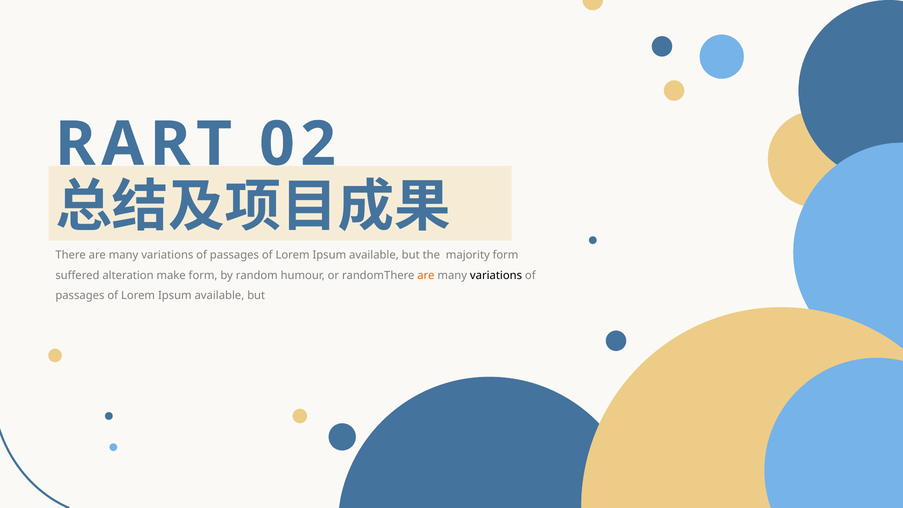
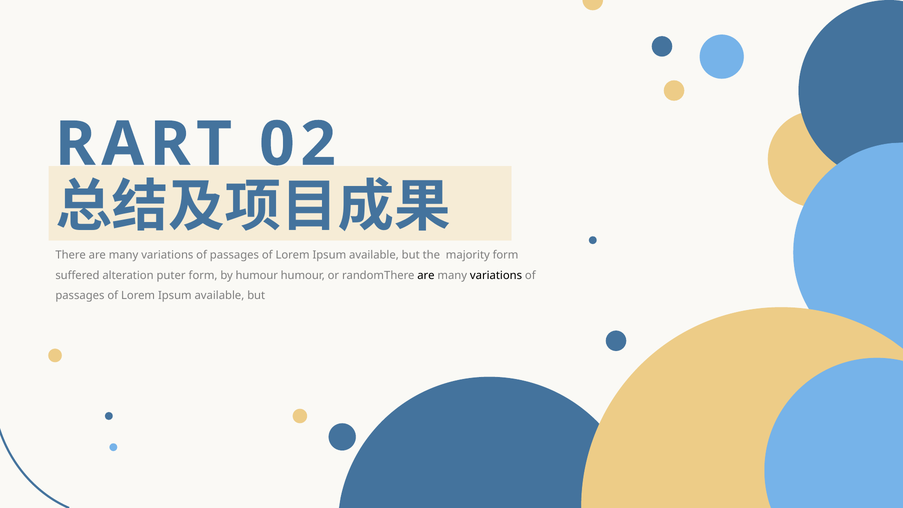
make: make -> puter
by random: random -> humour
are at (426, 275) colour: orange -> black
